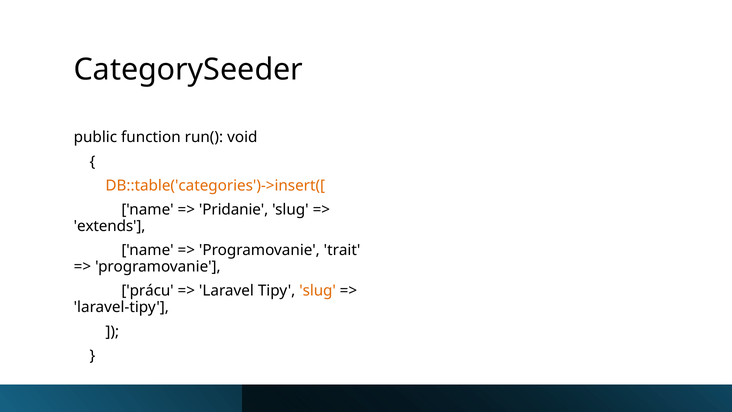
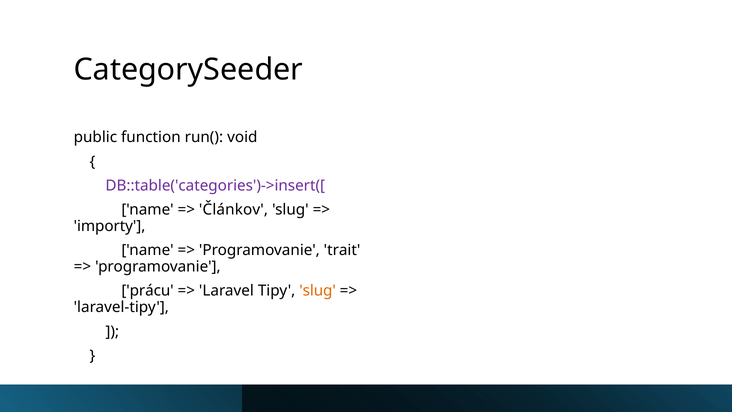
DB::table('categories')->insert([ colour: orange -> purple
Pridanie: Pridanie -> Článkov
extends: extends -> importy
